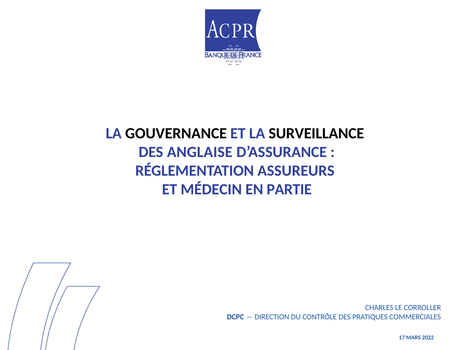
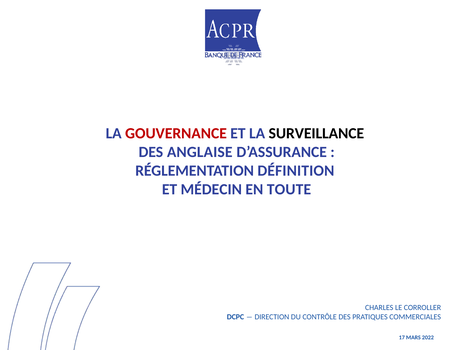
GOUVERNANCE colour: black -> red
ASSUREURS: ASSUREURS -> DÉFINITION
PARTIE: PARTIE -> TOUTE
